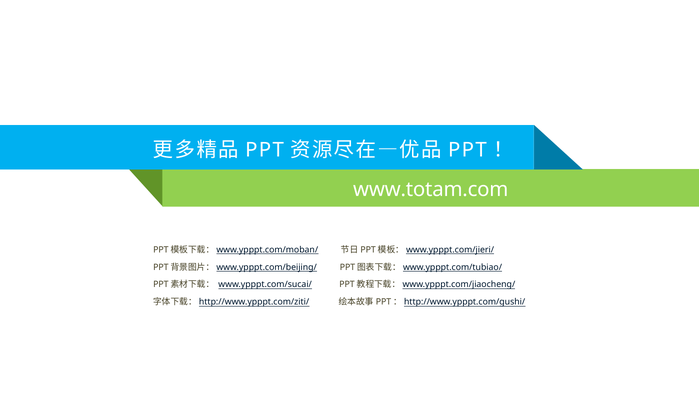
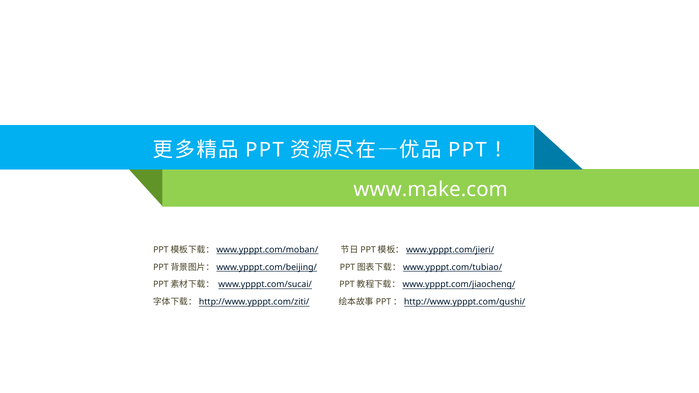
www.totam.com: www.totam.com -> www.make.com
